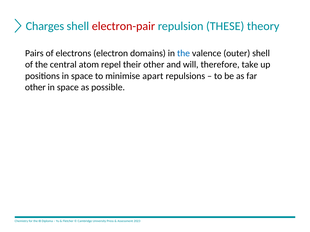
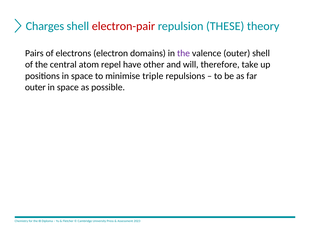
the at (184, 53) colour: blue -> purple
their: their -> have
apart: apart -> triple
other at (35, 87): other -> outer
